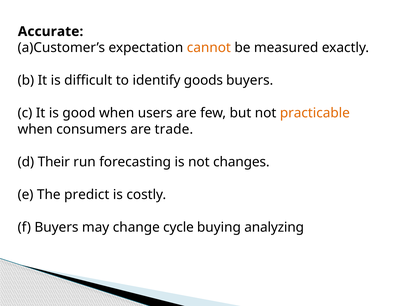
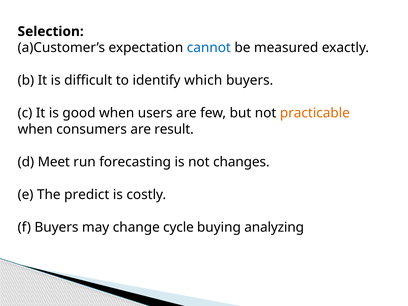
Accurate: Accurate -> Selection
cannot colour: orange -> blue
goods: goods -> which
trade: trade -> result
Their: Their -> Meet
